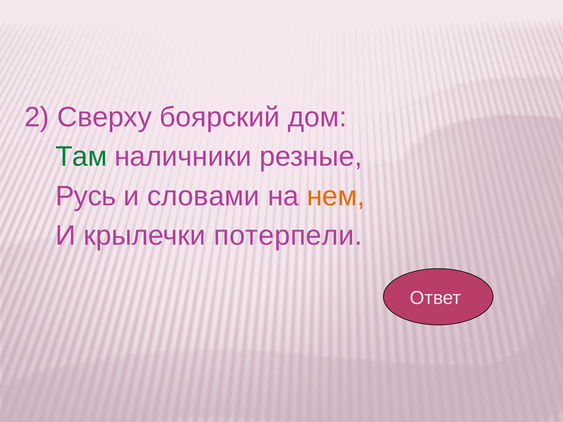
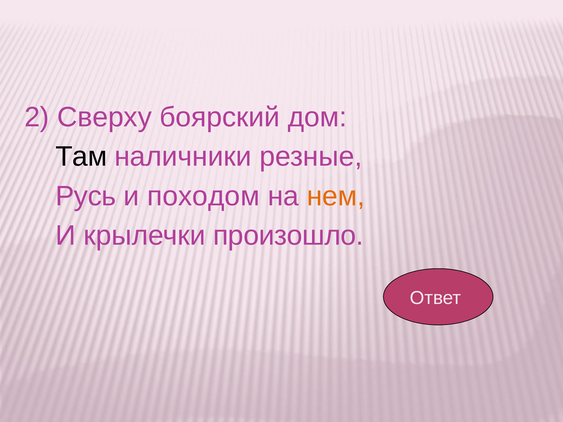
Там colour: green -> black
словами: словами -> походом
потерпели: потерпели -> произошло
